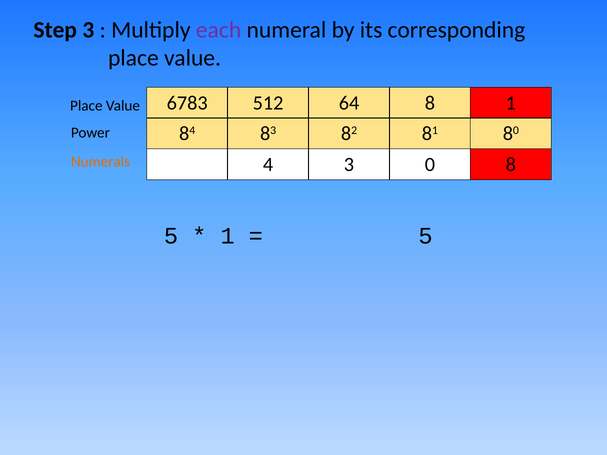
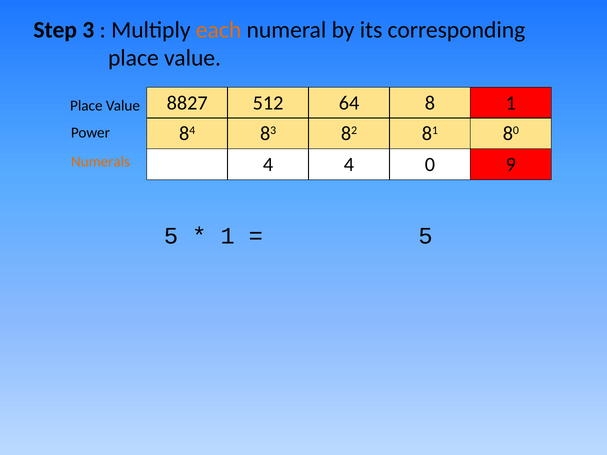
each colour: purple -> orange
6783: 6783 -> 8827
4 3: 3 -> 4
0 8: 8 -> 9
